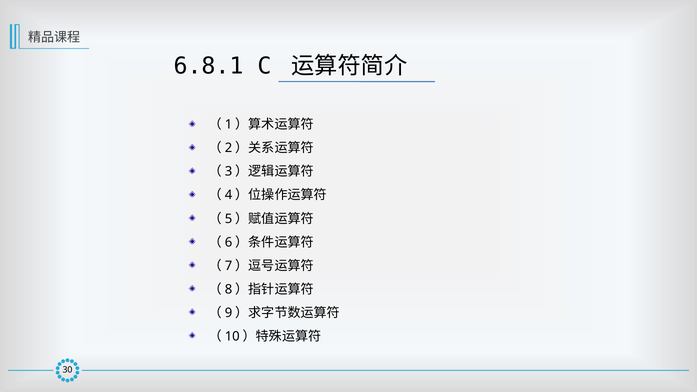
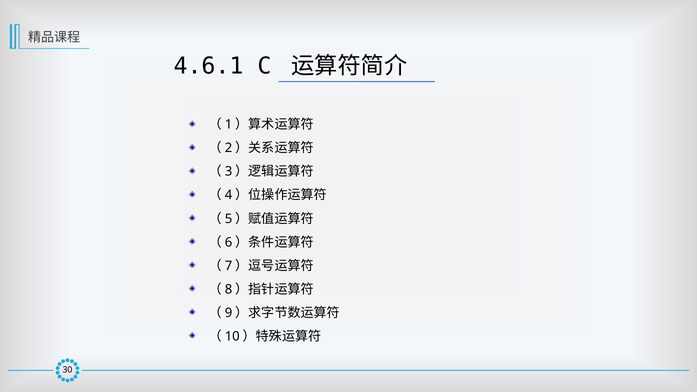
6.8.1: 6.8.1 -> 4.6.1
